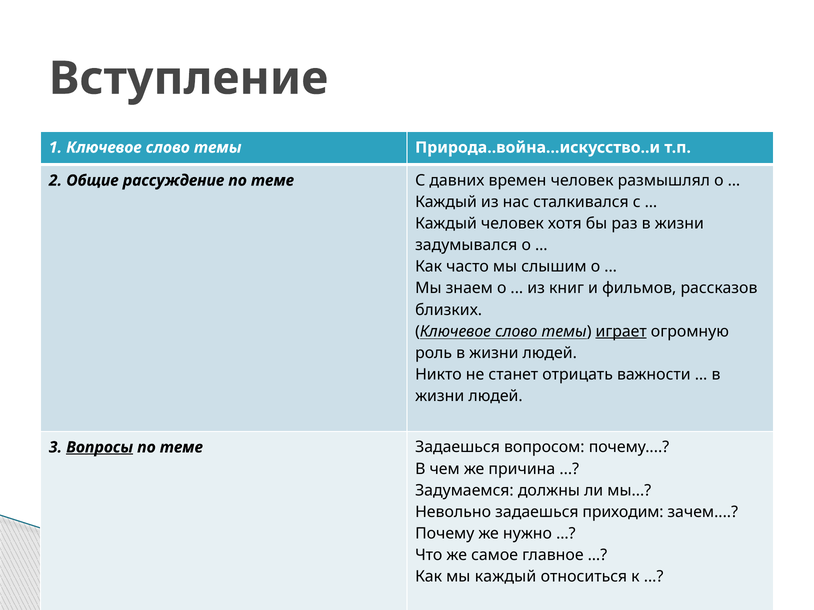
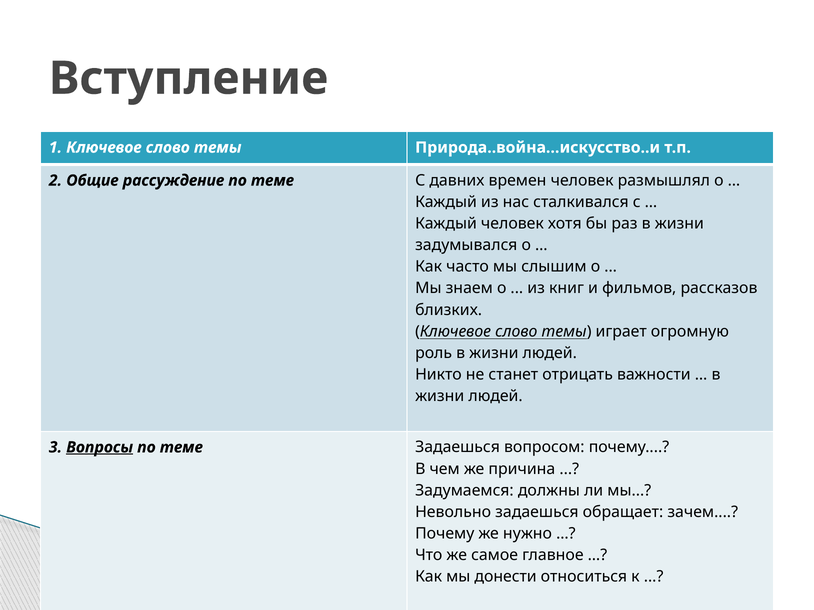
играет underline: present -> none
приходим: приходим -> обращает
мы каждый: каждый -> донести
